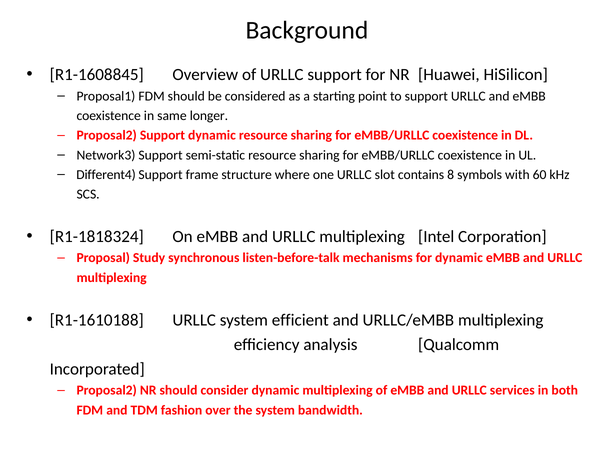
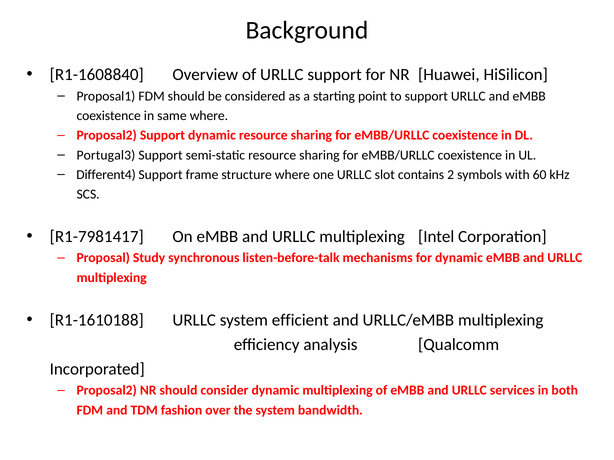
R1-1608845: R1-1608845 -> R1-1608840
same longer: longer -> where
Network3: Network3 -> Portugal3
8: 8 -> 2
R1-1818324: R1-1818324 -> R1-7981417
